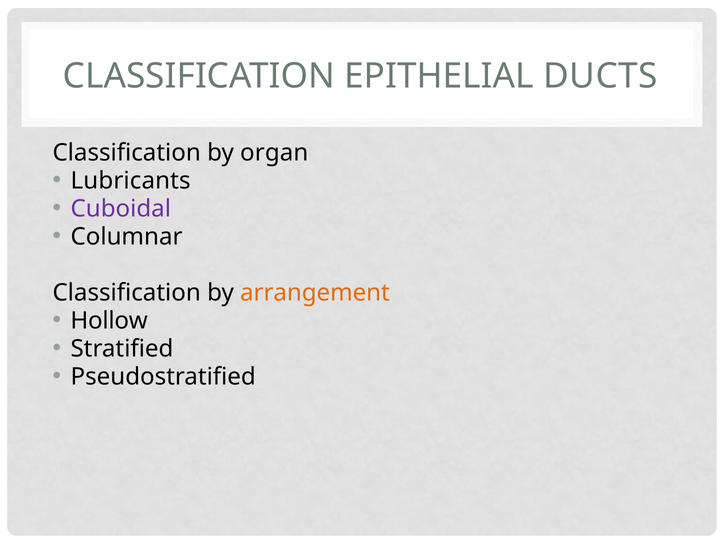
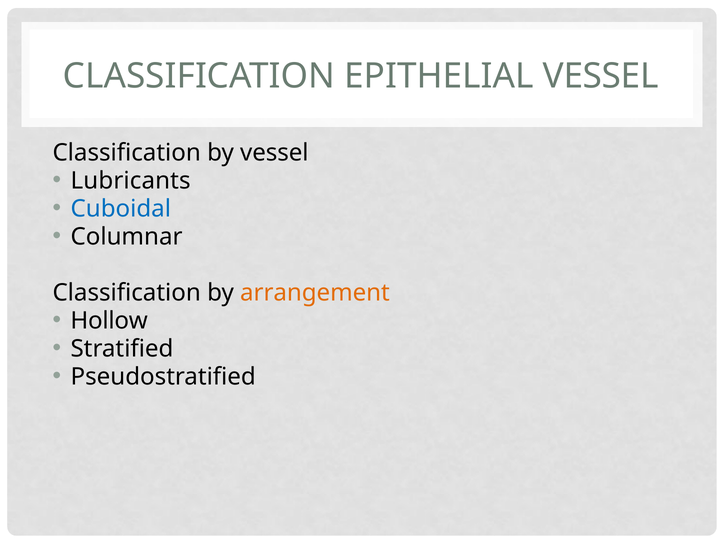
EPITHELIAL DUCTS: DUCTS -> VESSEL
by organ: organ -> vessel
Cuboidal colour: purple -> blue
